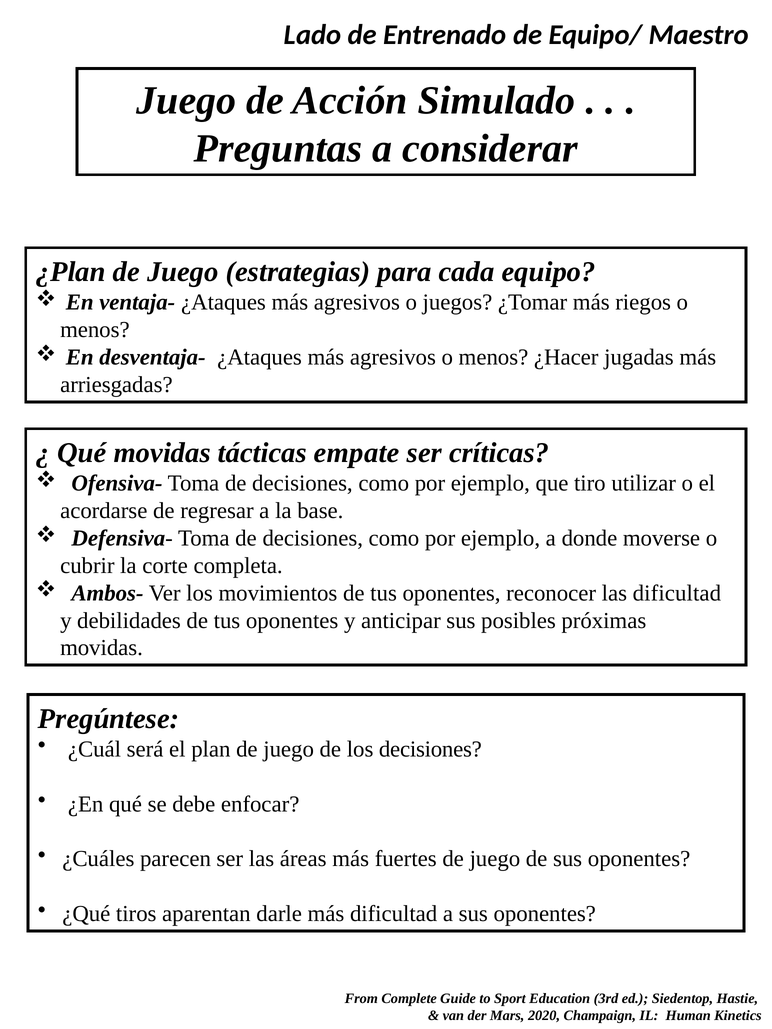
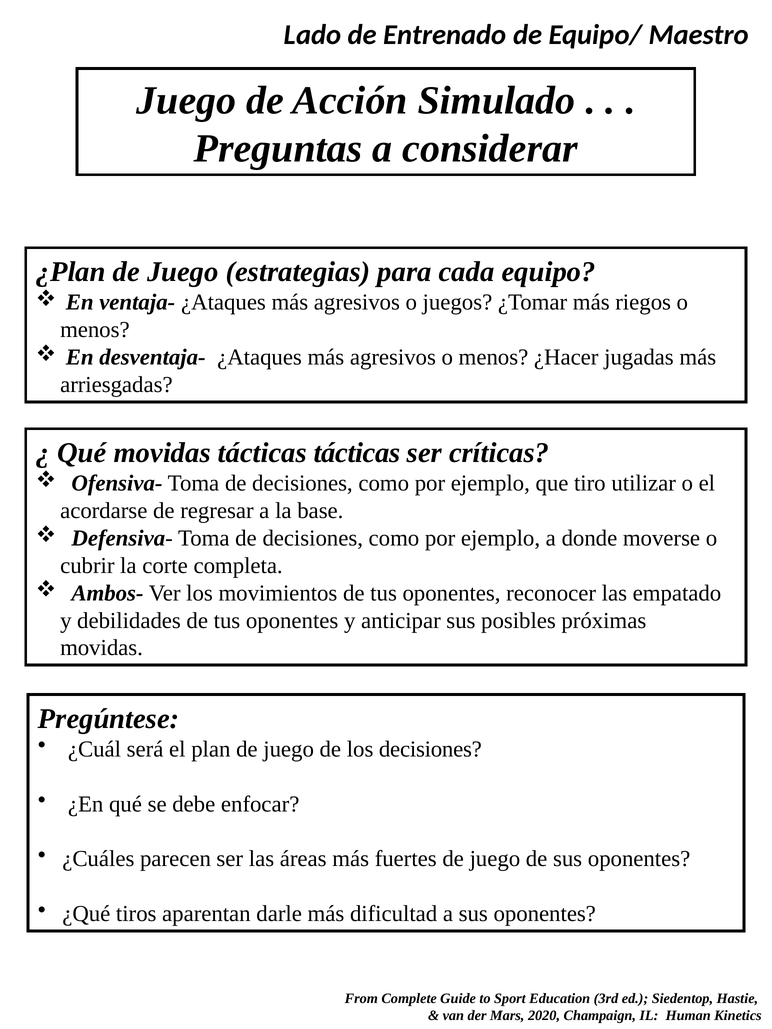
tácticas empate: empate -> tácticas
las dificultad: dificultad -> empatado
